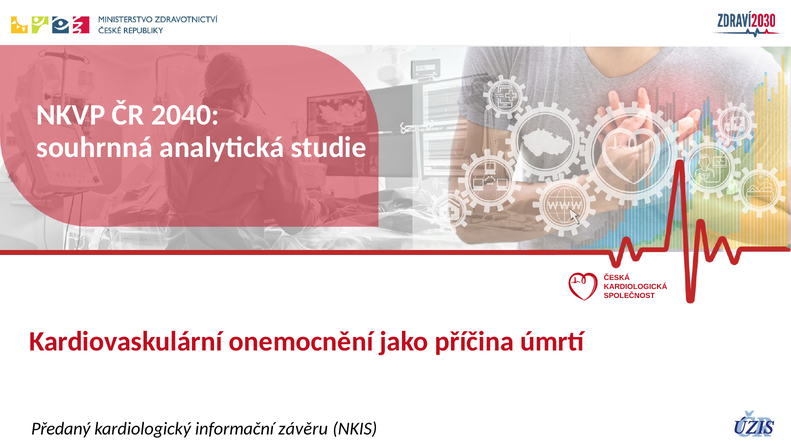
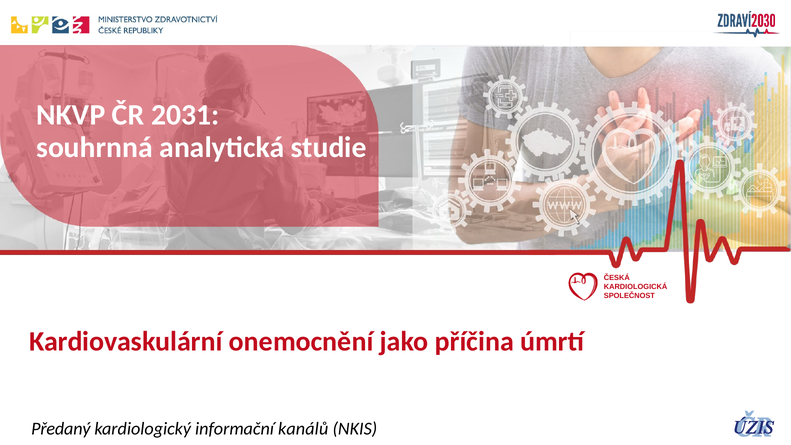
2040: 2040 -> 2031
závěru: závěru -> kanálů
